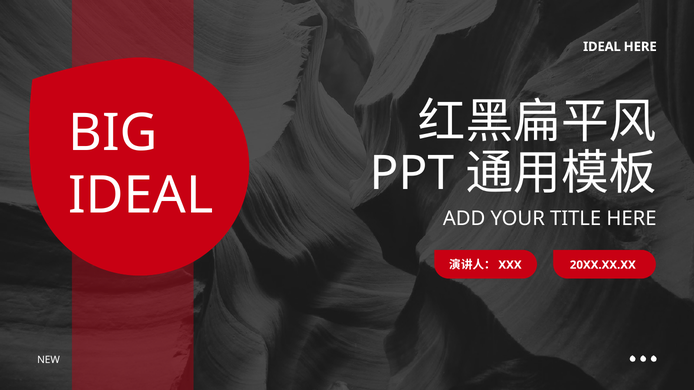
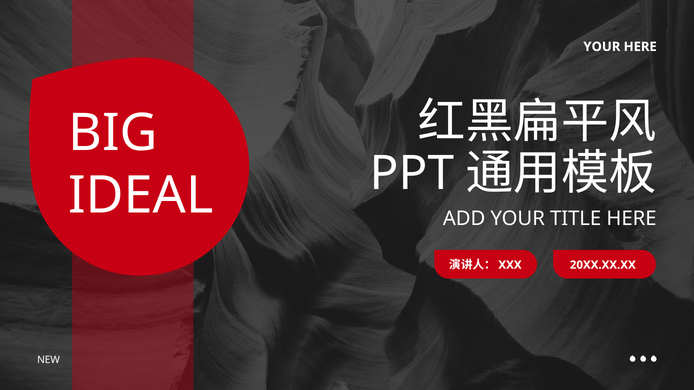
IDEAL at (602, 47): IDEAL -> YOUR
